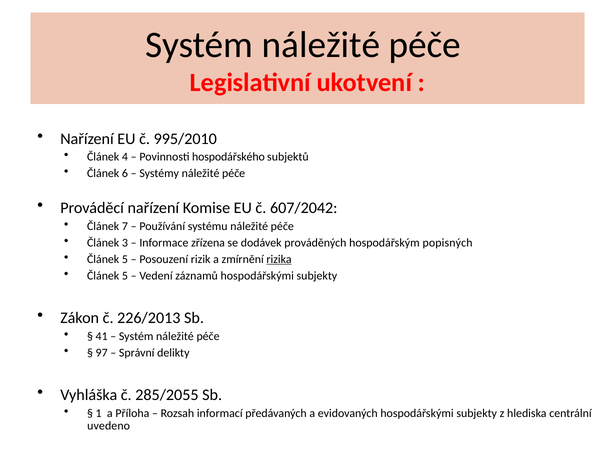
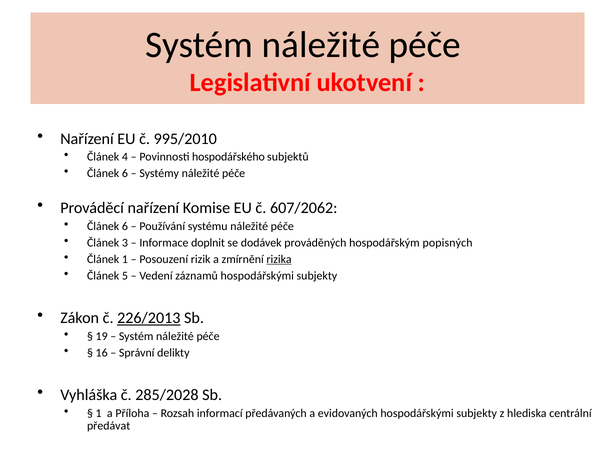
607/2042: 607/2042 -> 607/2062
7 at (125, 226): 7 -> 6
zřízena: zřízena -> doplnit
5 at (125, 259): 5 -> 1
226/2013 underline: none -> present
41: 41 -> 19
97: 97 -> 16
285/2055: 285/2055 -> 285/2028
uvedeno: uvedeno -> předávat
